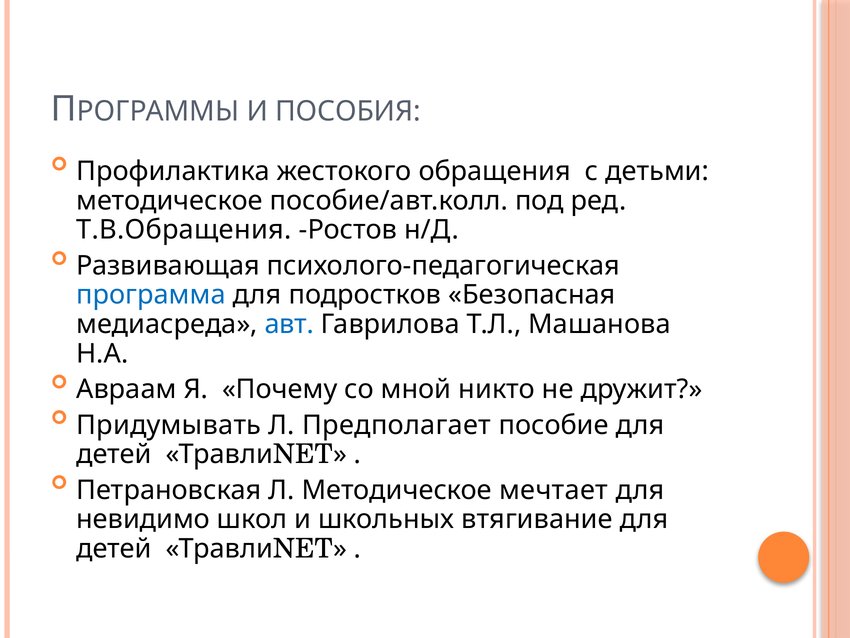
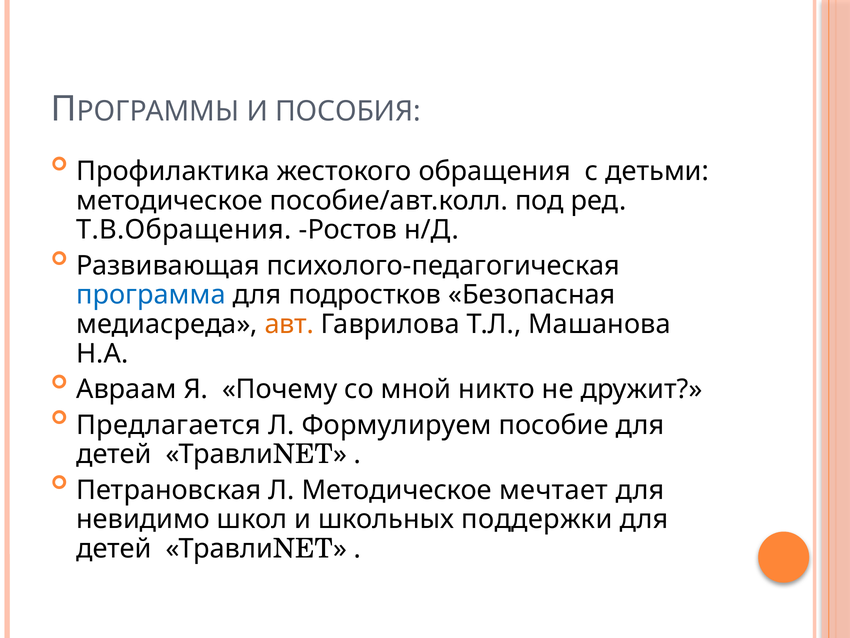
авт colour: blue -> orange
Придумывать: Придумывать -> Предлагается
Предполагает: Предполагает -> Формулируем
втягивание: втягивание -> поддержки
